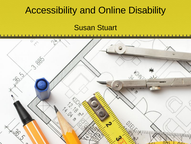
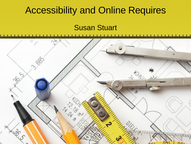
Disability: Disability -> Requires
